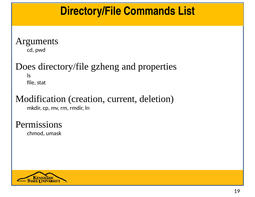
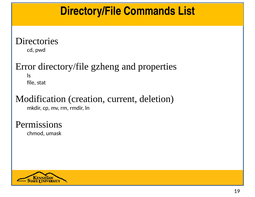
Arguments: Arguments -> Directories
Does: Does -> Error
